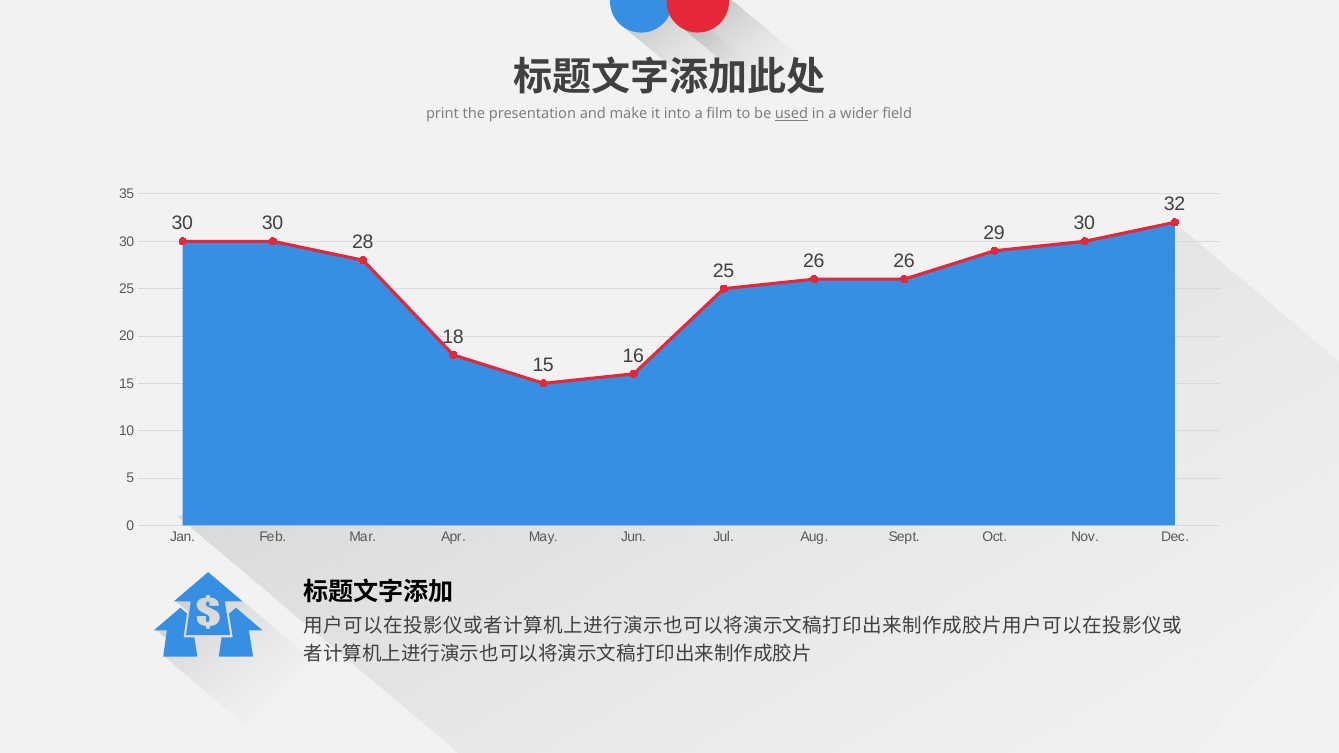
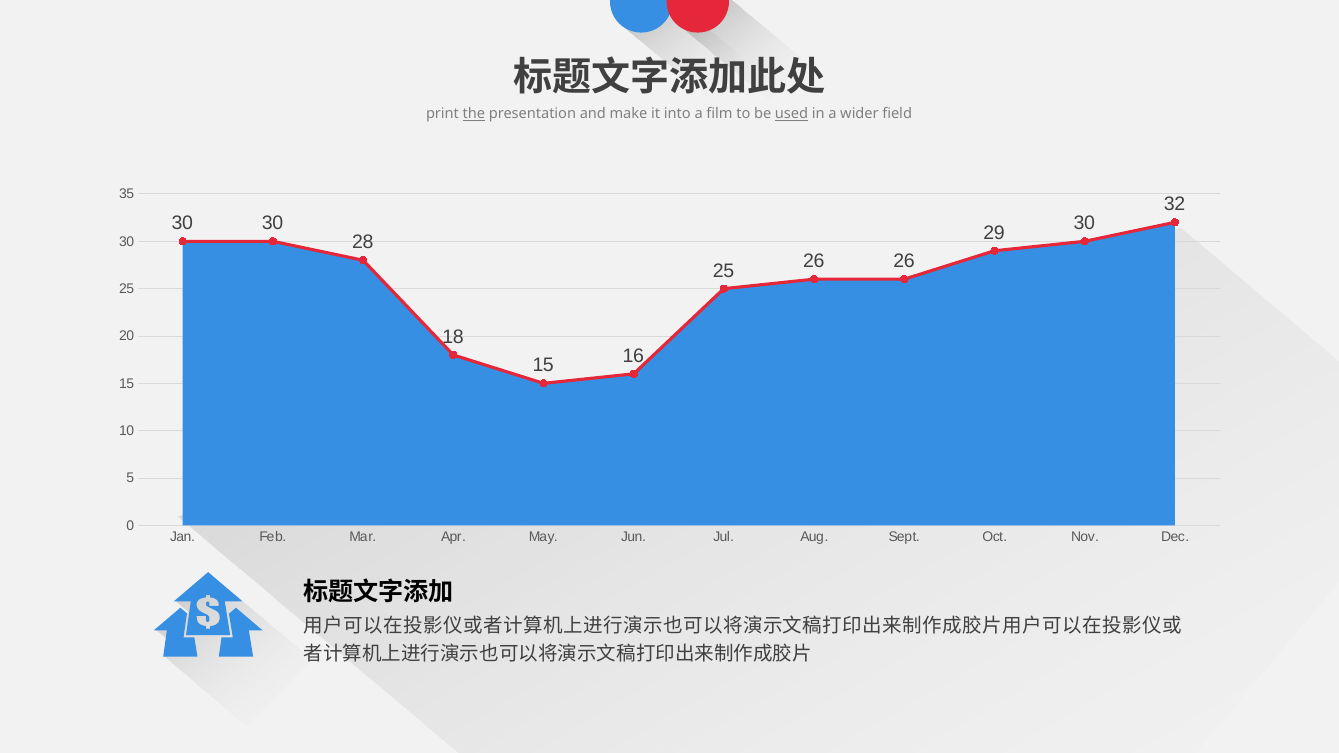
the underline: none -> present
